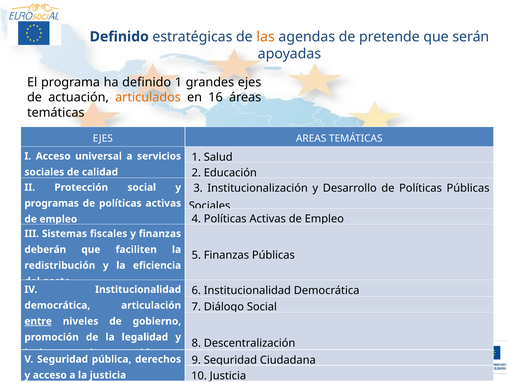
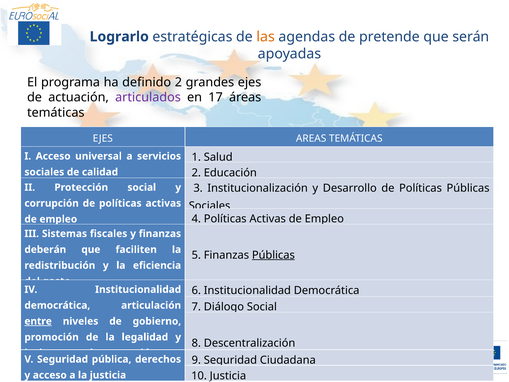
Definido at (119, 37): Definido -> Lograrlo
definido 1: 1 -> 2
articulados colour: orange -> purple
16: 16 -> 17
programas at (52, 203): programas -> corrupción
Públicas at (273, 255) underline: none -> present
